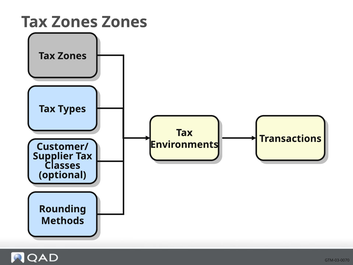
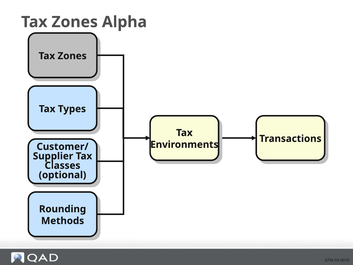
Zones at (125, 22): Zones -> Alpha
